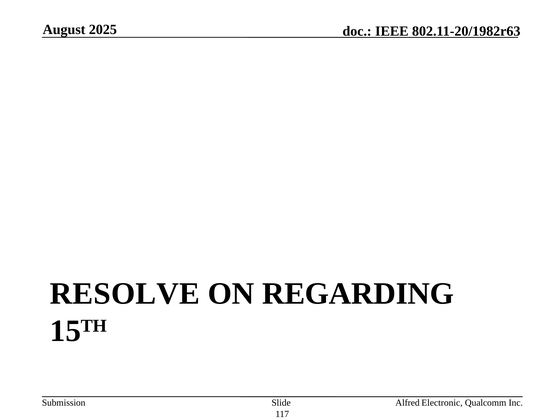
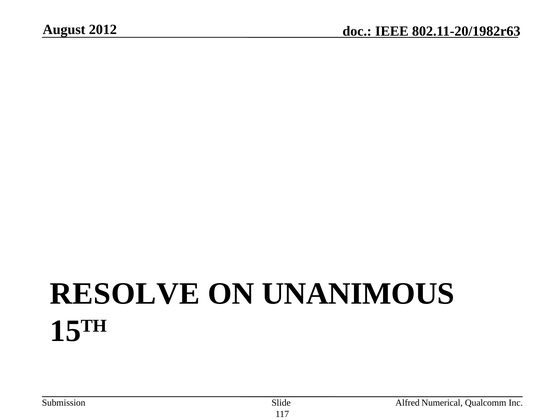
2025: 2025 -> 2012
REGARDING: REGARDING -> UNANIMOUS
Electronic: Electronic -> Numerical
